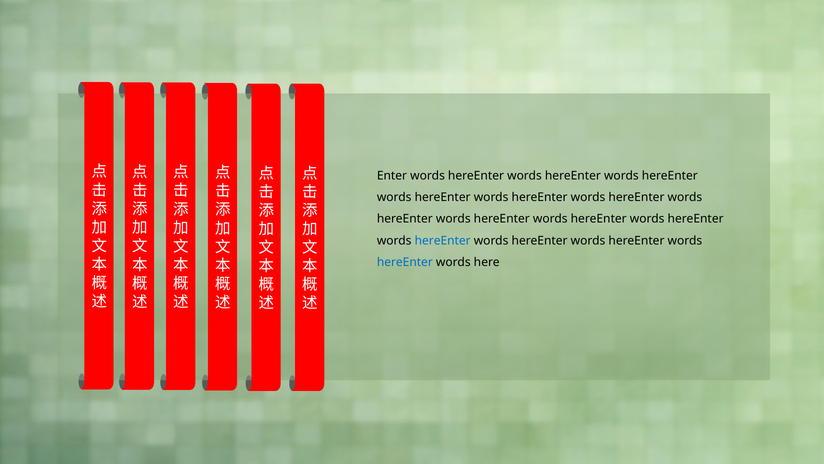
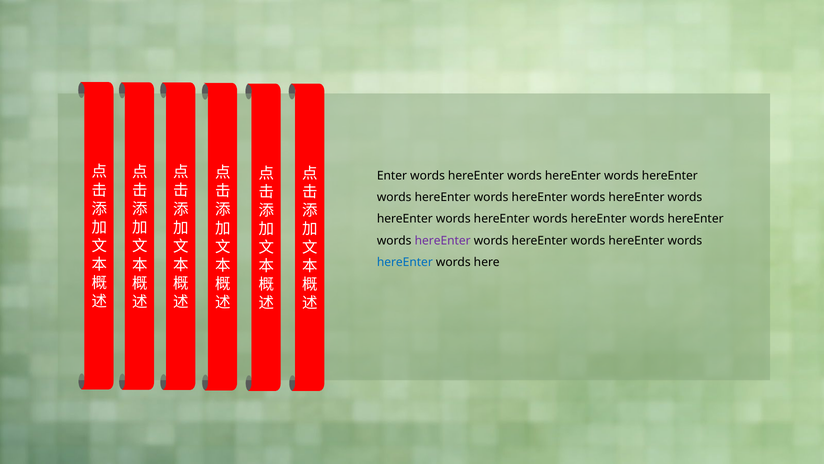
hereEnter at (443, 240) colour: blue -> purple
